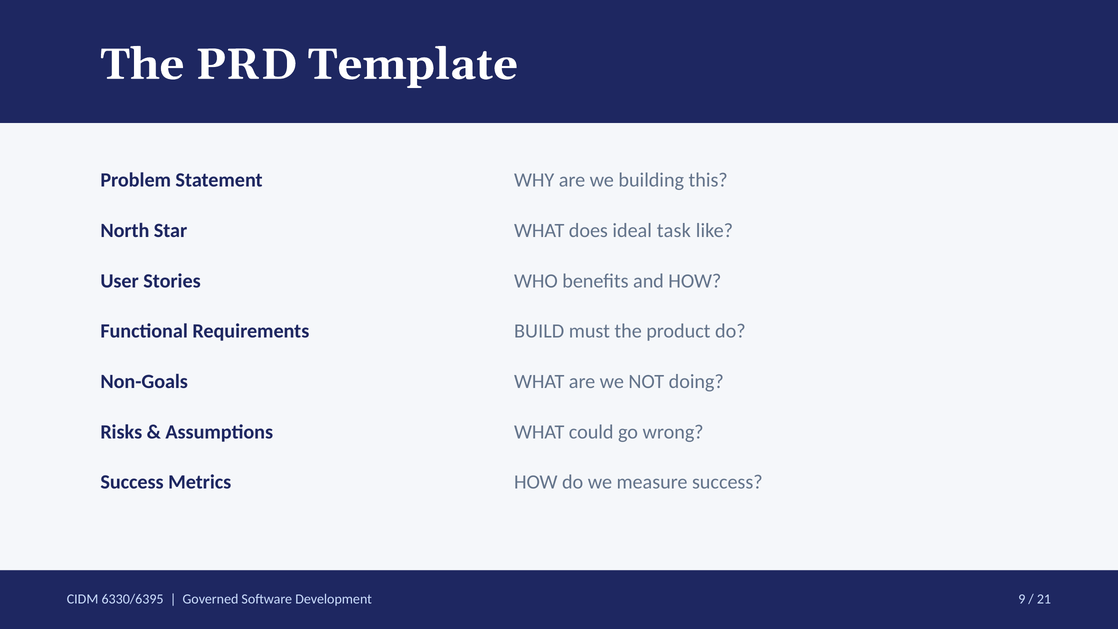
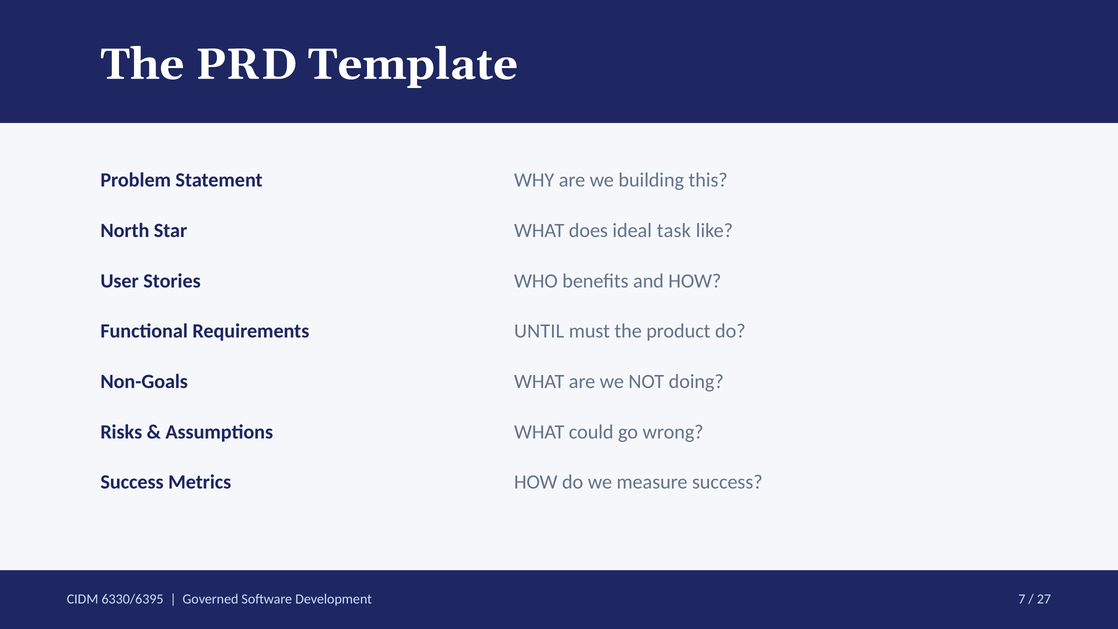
BUILD: BUILD -> UNTIL
9: 9 -> 7
21: 21 -> 27
